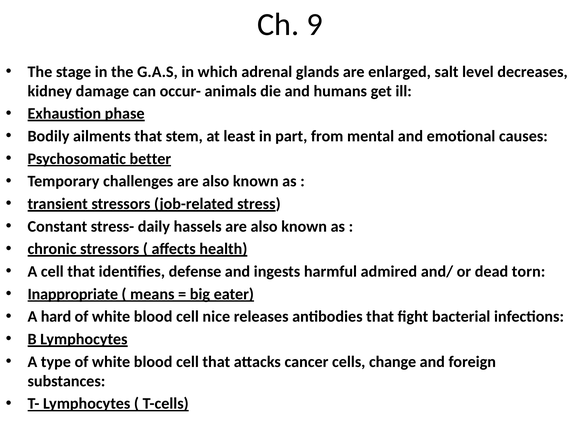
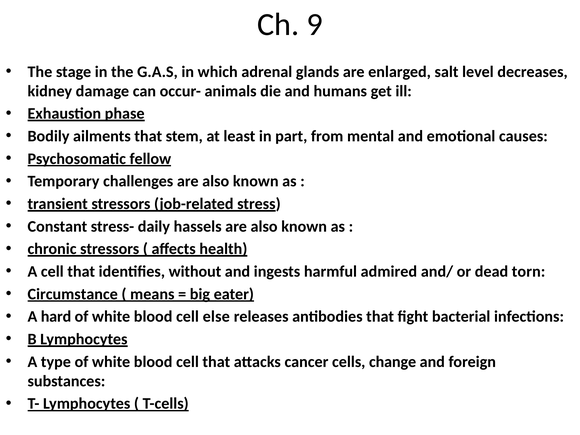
better: better -> fellow
defense: defense -> without
Inappropriate: Inappropriate -> Circumstance
nice: nice -> else
